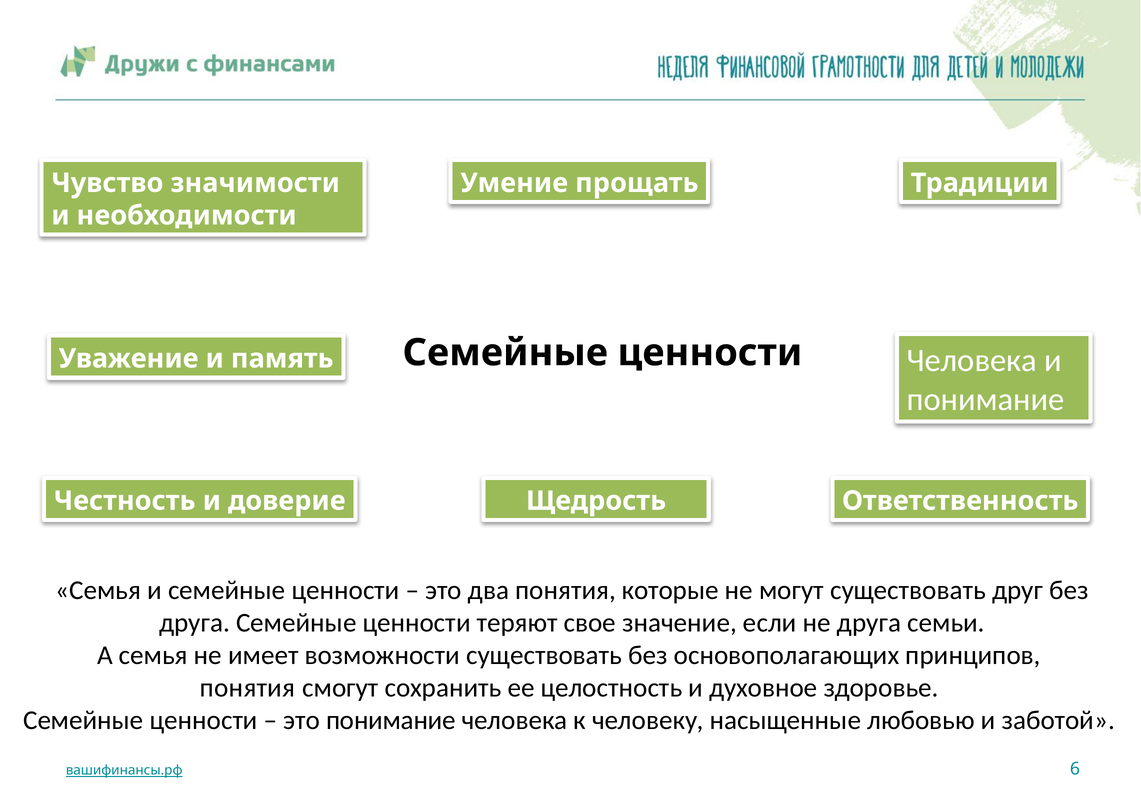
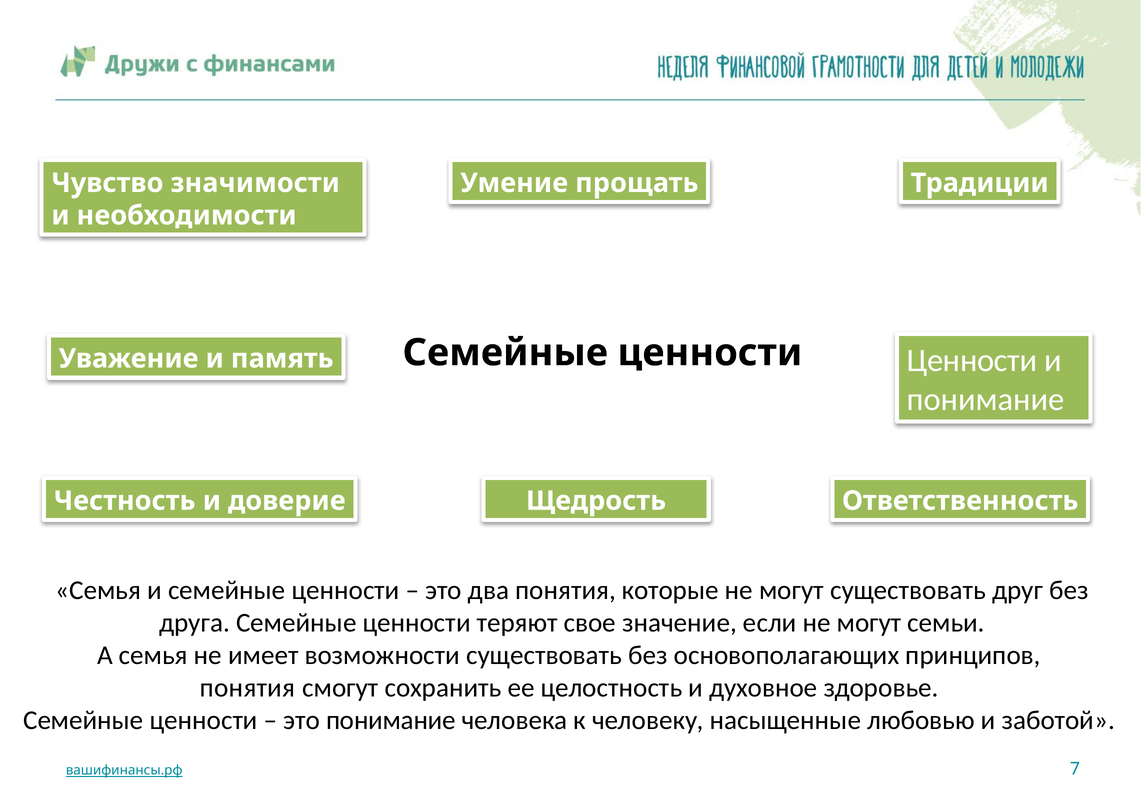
Человека at (972, 361): Человека -> Ценности
если не друга: друга -> могут
6: 6 -> 7
